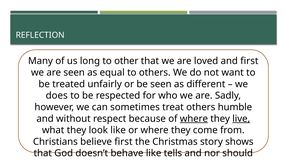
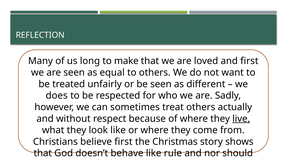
other: other -> make
humble: humble -> actually
where at (194, 118) underline: present -> none
tells: tells -> rule
